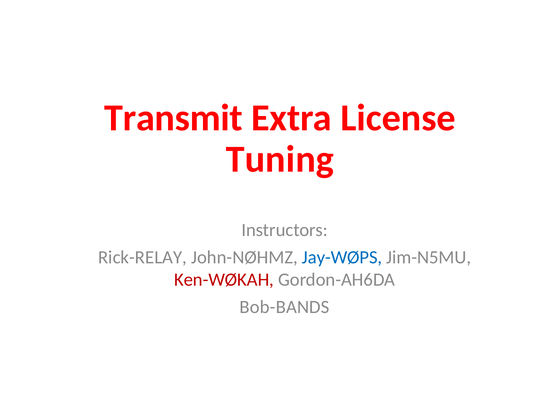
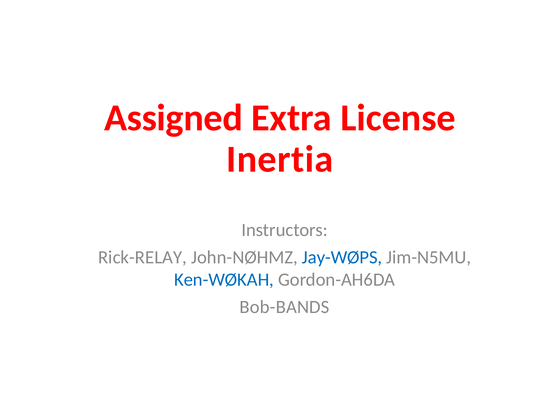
Transmit: Transmit -> Assigned
Tuning: Tuning -> Inertia
Ken-WØKAH colour: red -> blue
